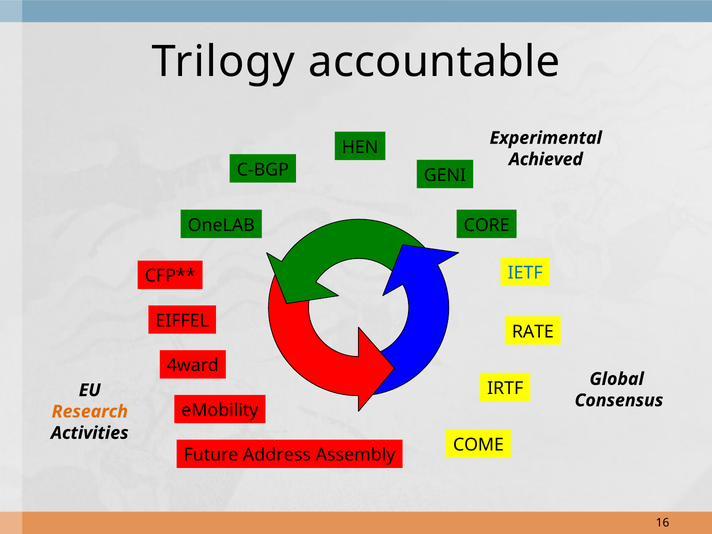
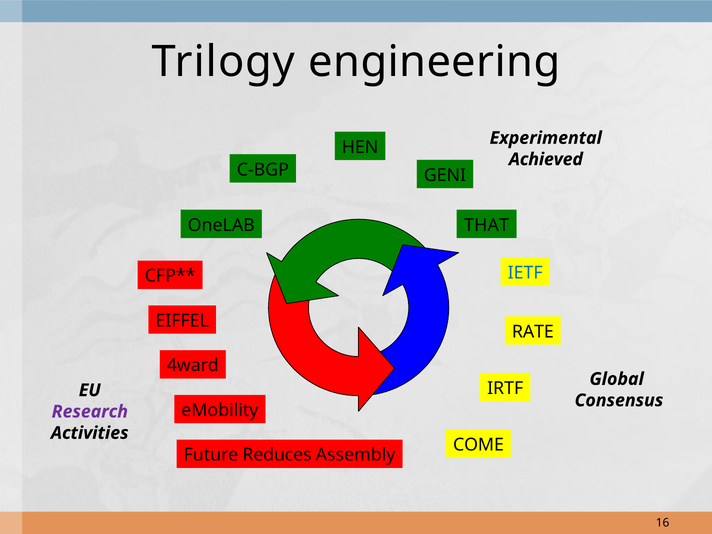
accountable: accountable -> engineering
CORE: CORE -> THAT
Research colour: orange -> purple
Address: Address -> Reduces
